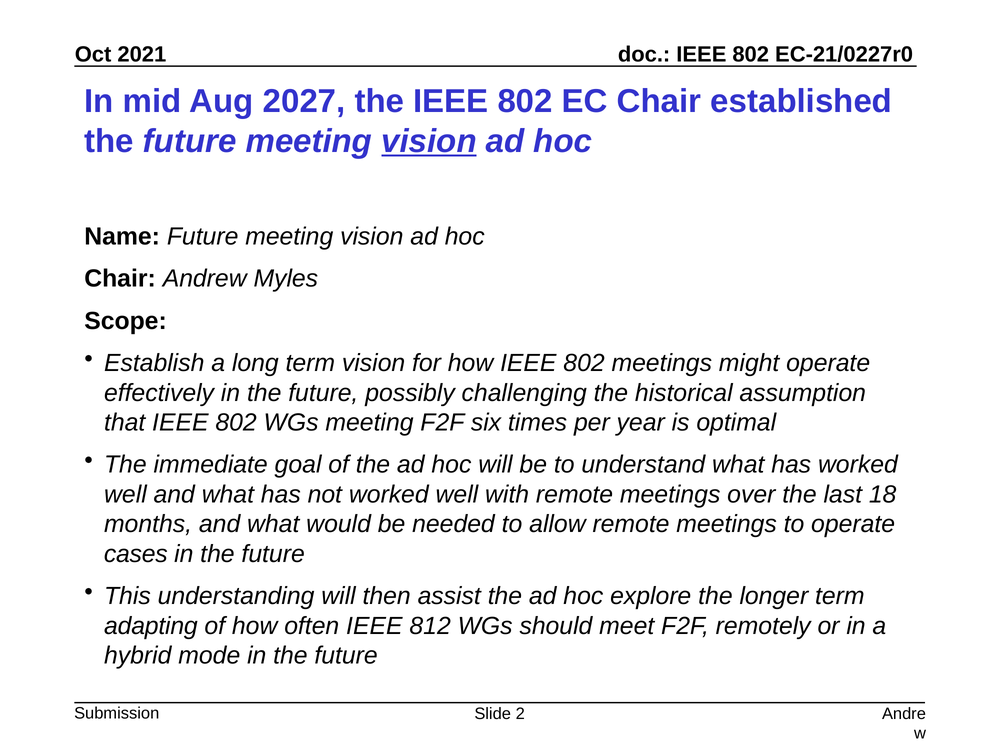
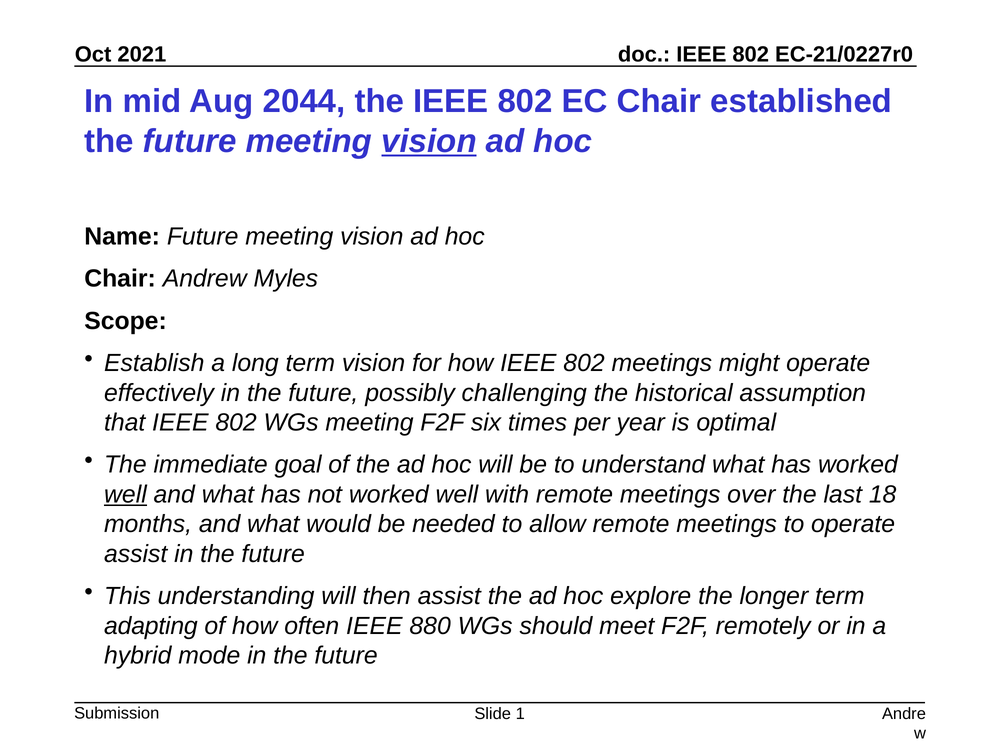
2027: 2027 -> 2044
well at (125, 494) underline: none -> present
cases at (136, 553): cases -> assist
812: 812 -> 880
2: 2 -> 1
